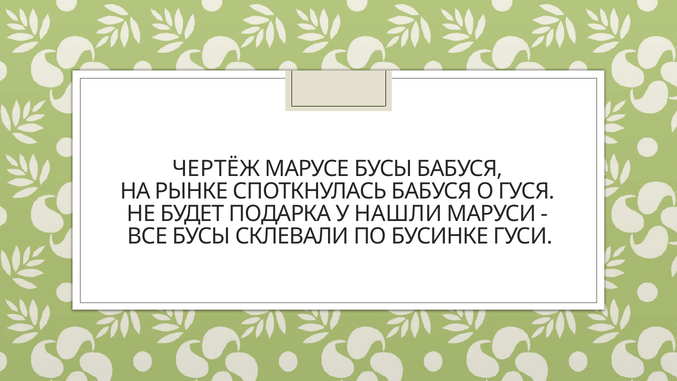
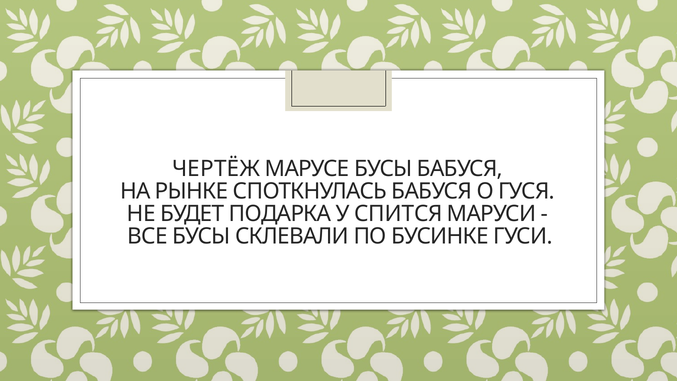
НАШЛИ: НАШЛИ -> СПИТСЯ
